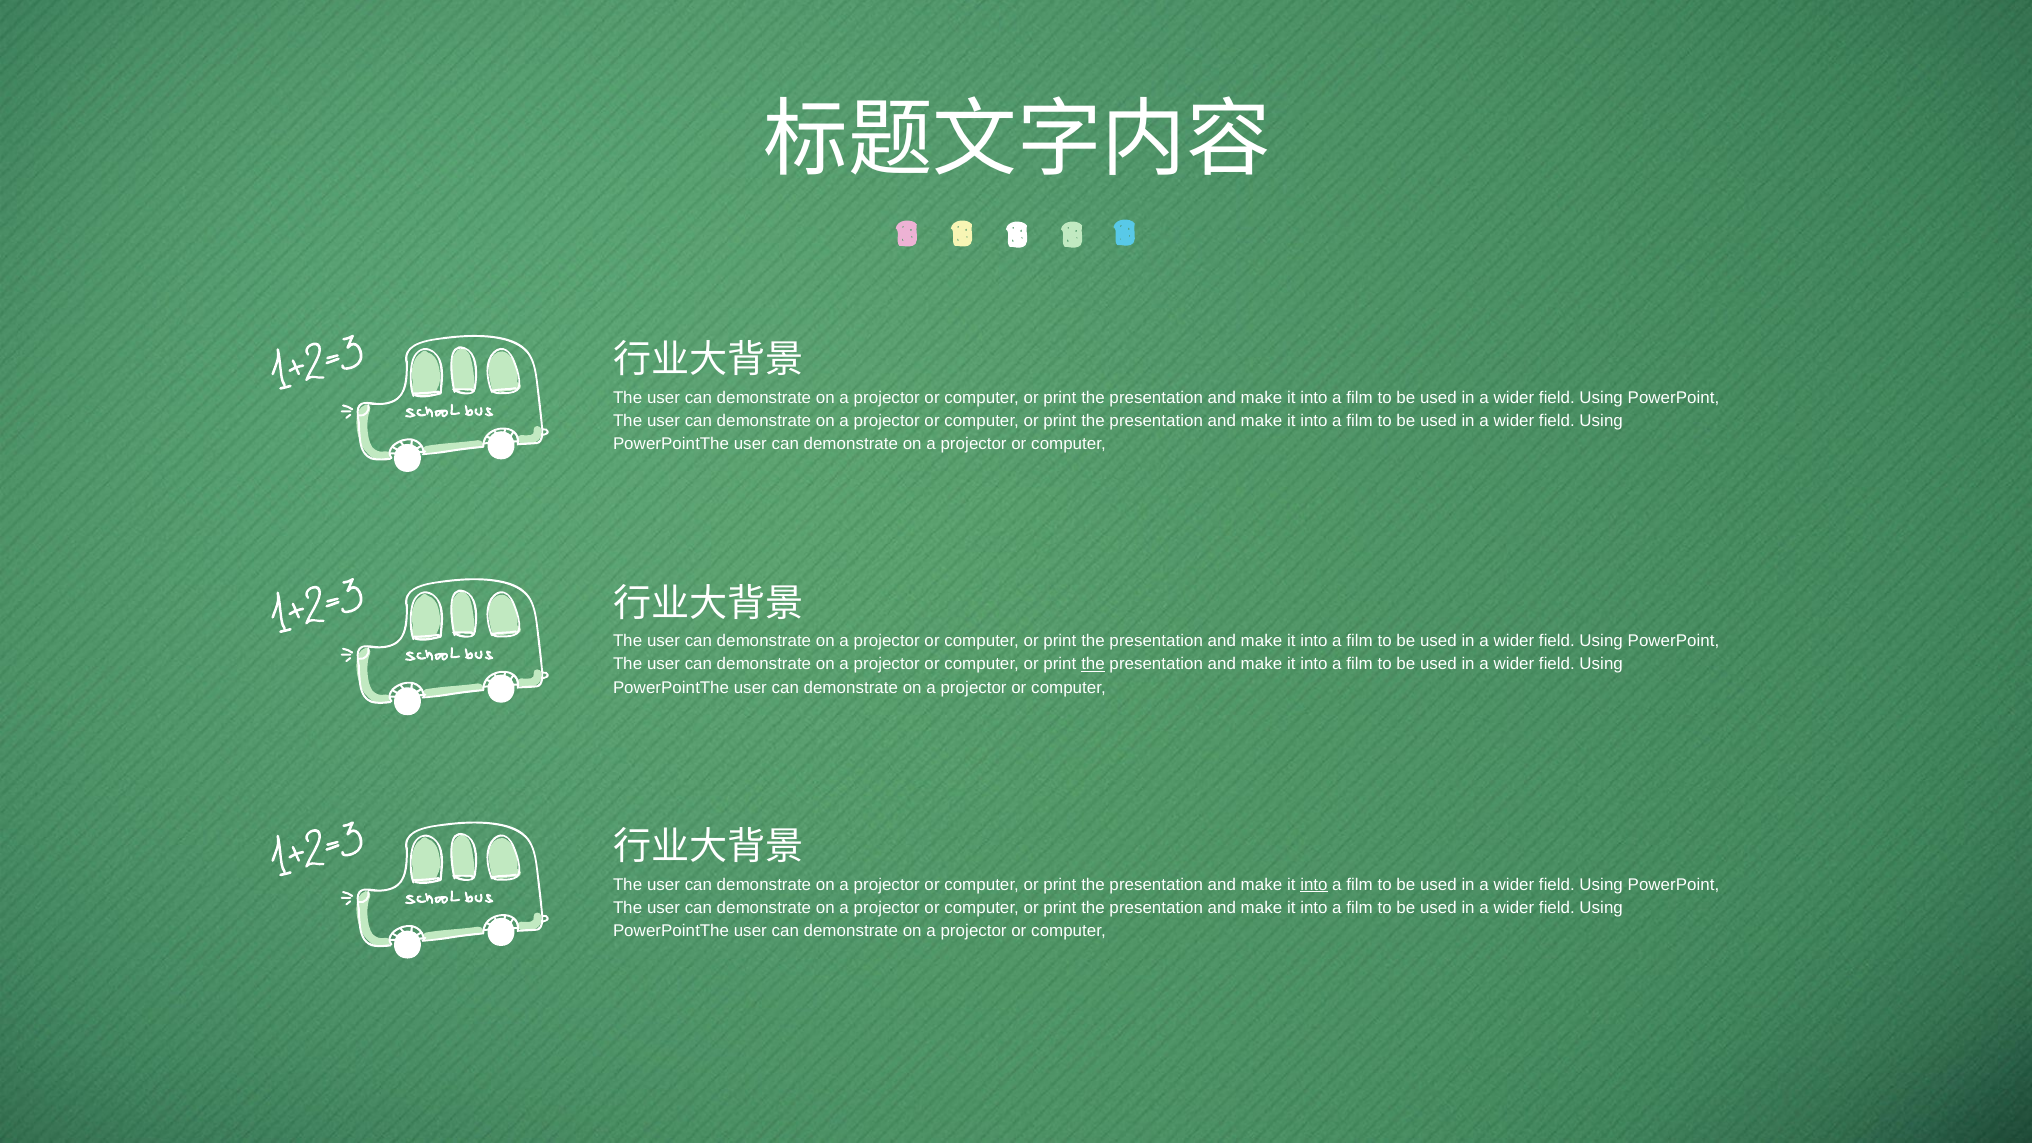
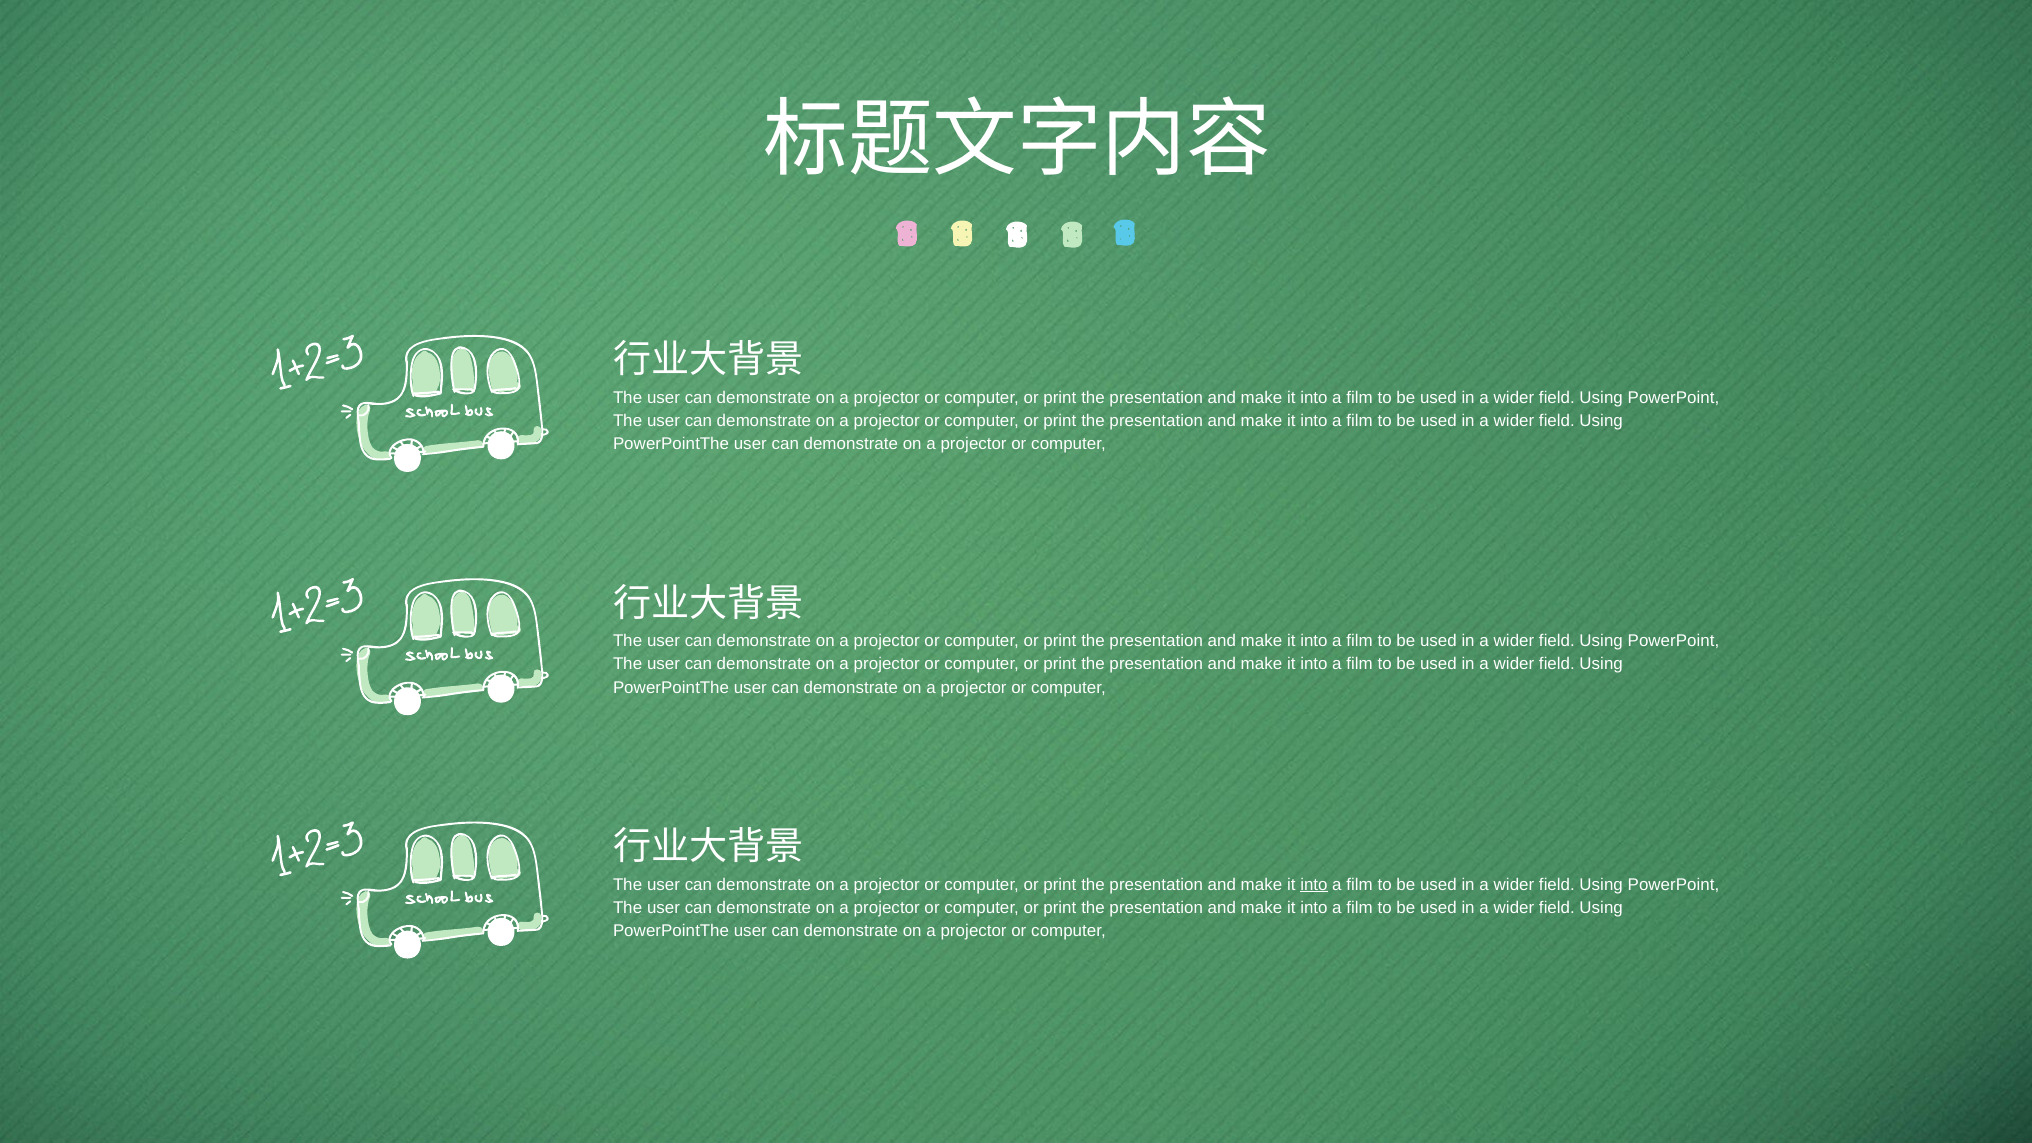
the at (1093, 664) underline: present -> none
